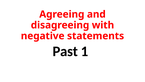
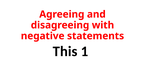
Past: Past -> This
